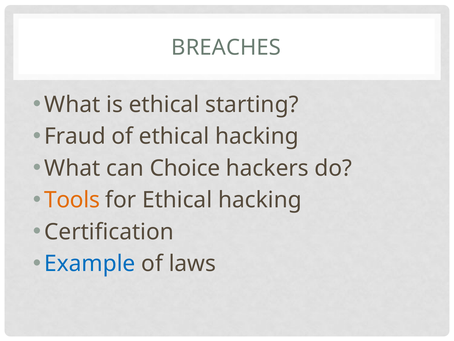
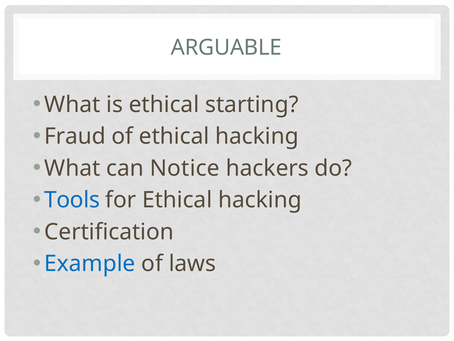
BREACHES: BREACHES -> ARGUABLE
Choice: Choice -> Notice
Tools colour: orange -> blue
